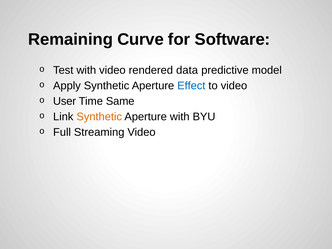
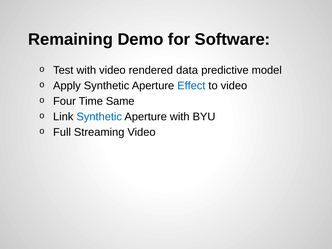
Curve: Curve -> Demo
User: User -> Four
Synthetic at (99, 117) colour: orange -> blue
